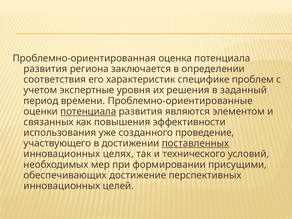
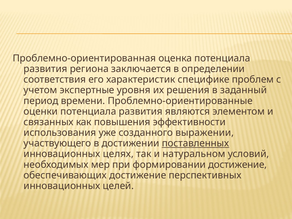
потенциала at (88, 111) underline: present -> none
проведение: проведение -> выражении
технического: технического -> натуральном
формировании присущими: присущими -> достижение
